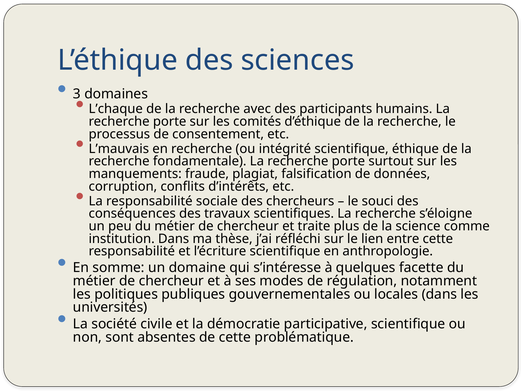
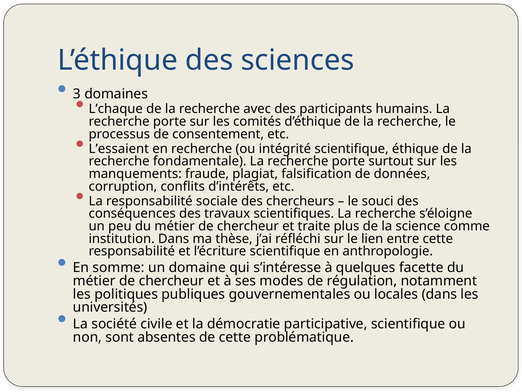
L’mauvais: L’mauvais -> L’essaient
